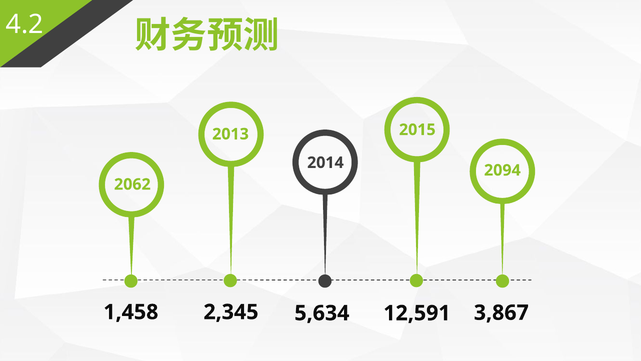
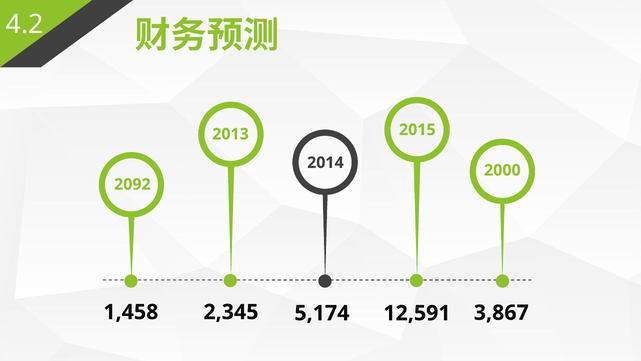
2094: 2094 -> 2000
2062: 2062 -> 2092
5,634: 5,634 -> 5,174
